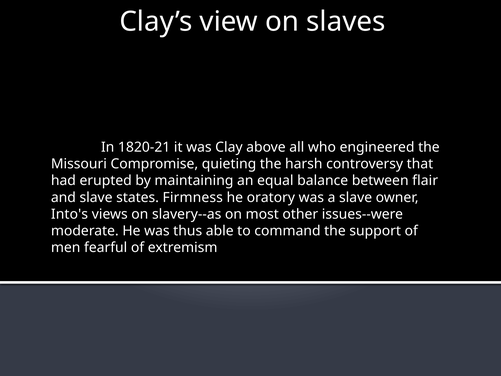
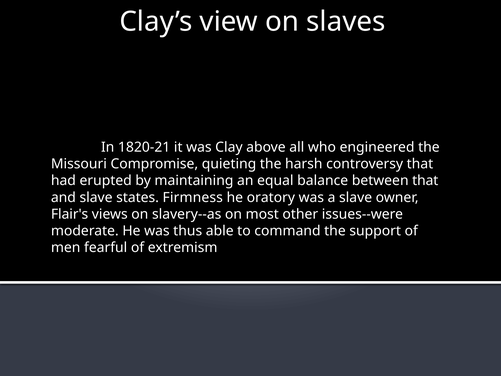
between flair: flair -> that
Into's: Into's -> Flair's
